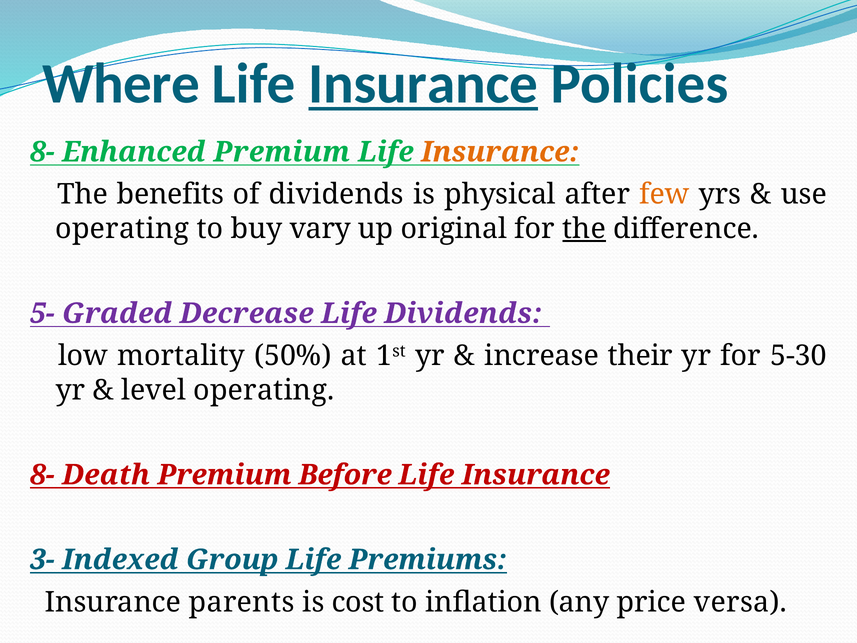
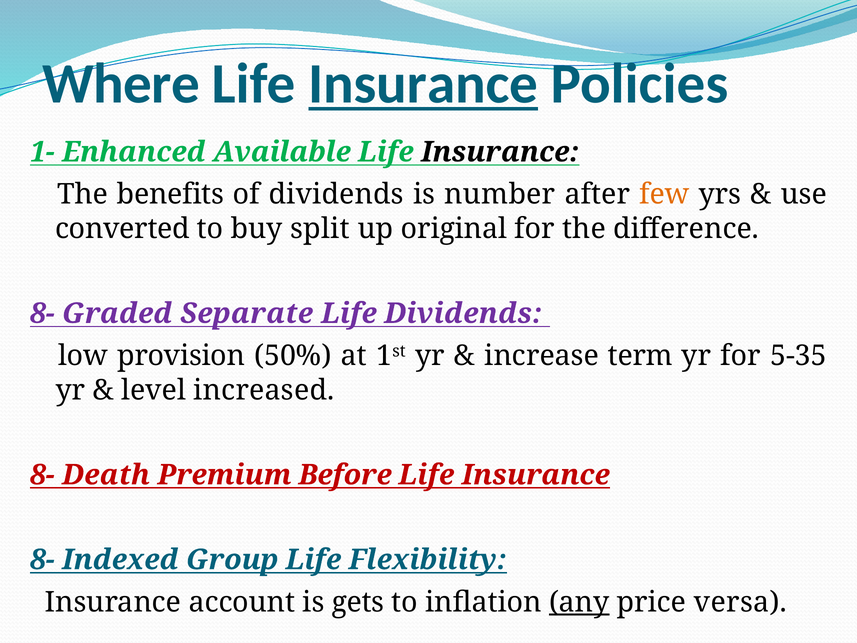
8- at (42, 152): 8- -> 1-
Enhanced Premium: Premium -> Available
Insurance at (500, 152) colour: orange -> black
physical: physical -> number
operating at (122, 229): operating -> converted
vary: vary -> split
the at (584, 229) underline: present -> none
5- at (42, 313): 5- -> 8-
Decrease: Decrease -> Separate
mortality: mortality -> provision
their: their -> term
5-30: 5-30 -> 5-35
level operating: operating -> increased
3- at (42, 559): 3- -> 8-
Premiums: Premiums -> Flexibility
parents: parents -> account
cost: cost -> gets
any underline: none -> present
